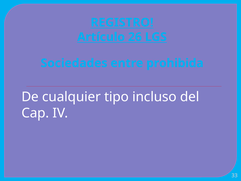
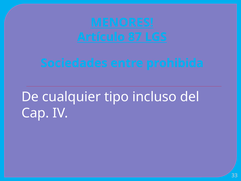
REGISTRO: REGISTRO -> MENORES
26: 26 -> 87
